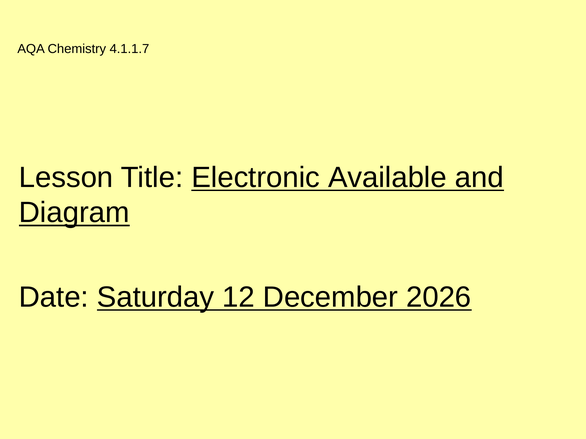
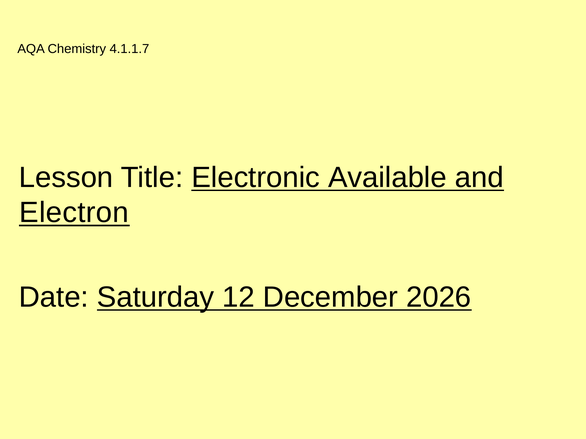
Diagram: Diagram -> Electron
